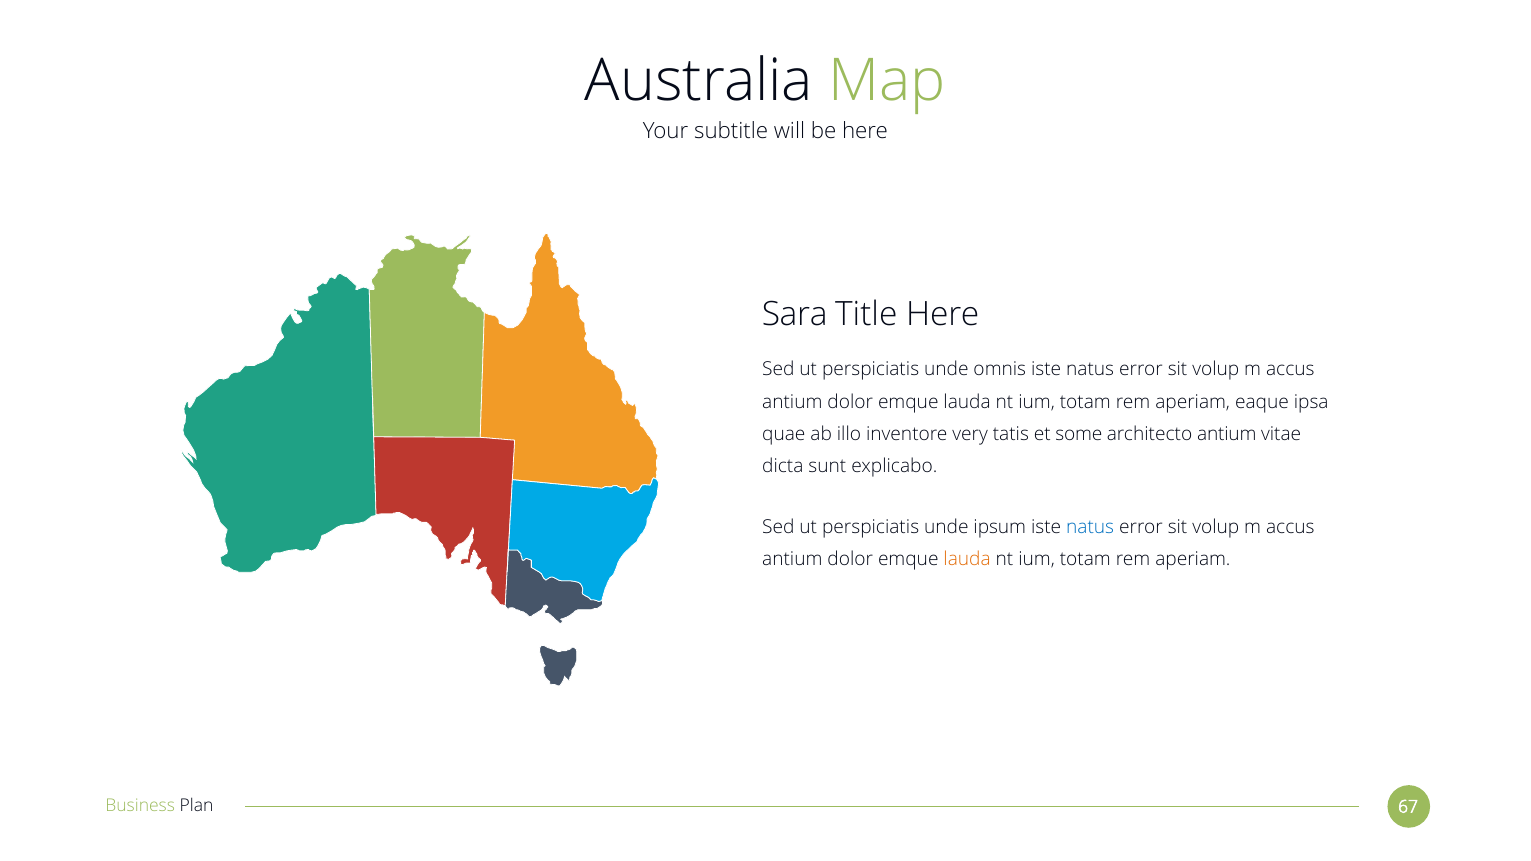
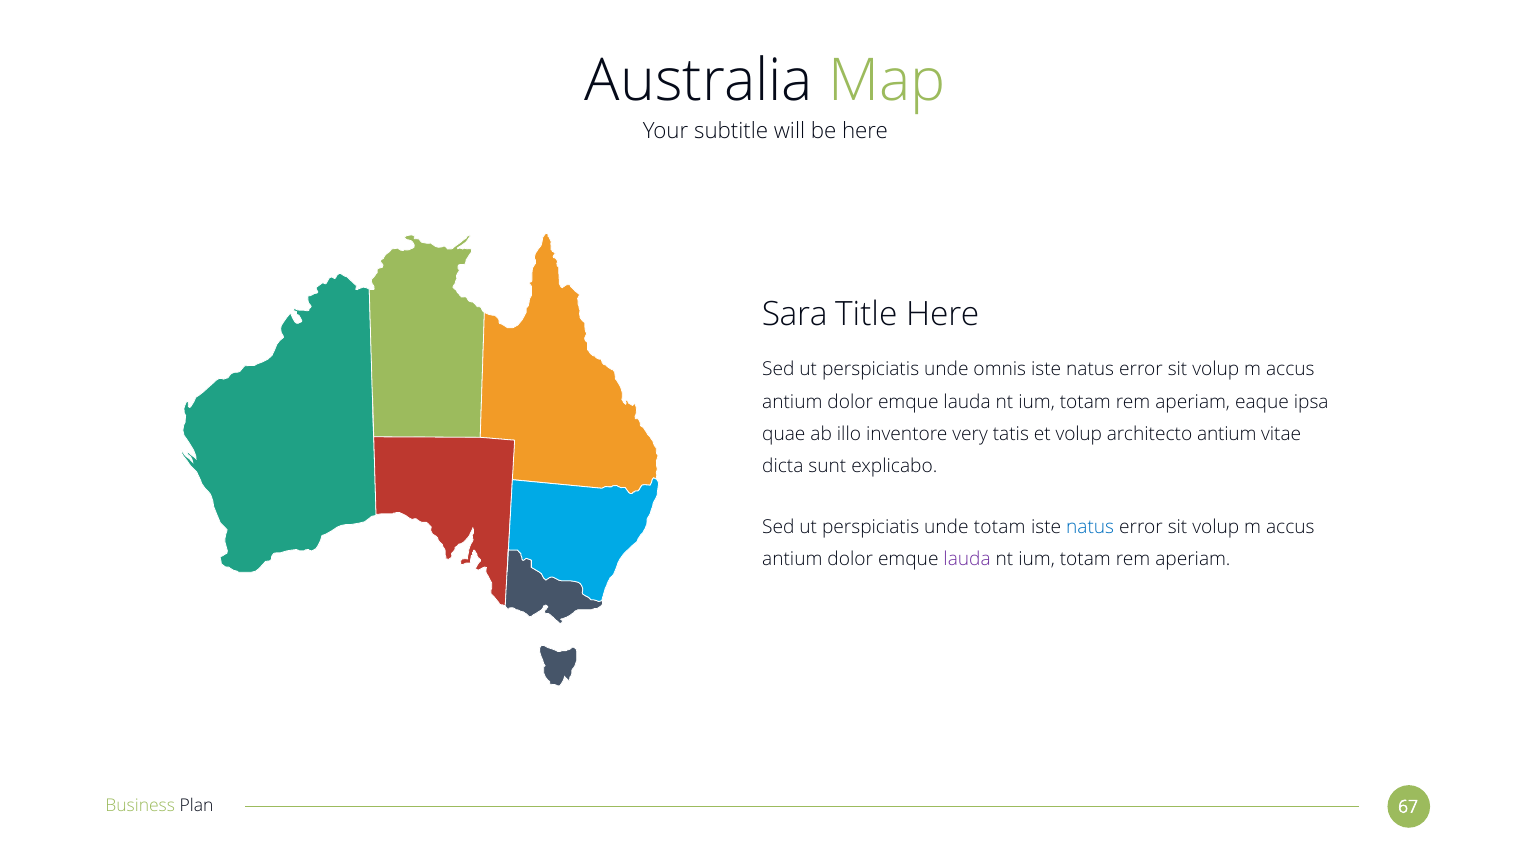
et some: some -> volup
unde ipsum: ipsum -> totam
lauda at (967, 559) colour: orange -> purple
